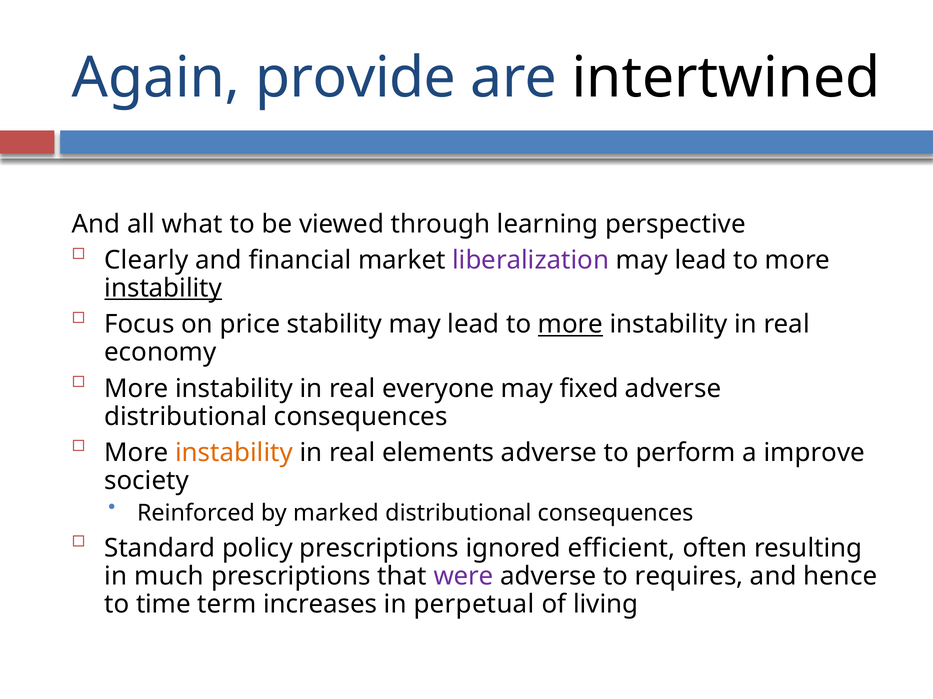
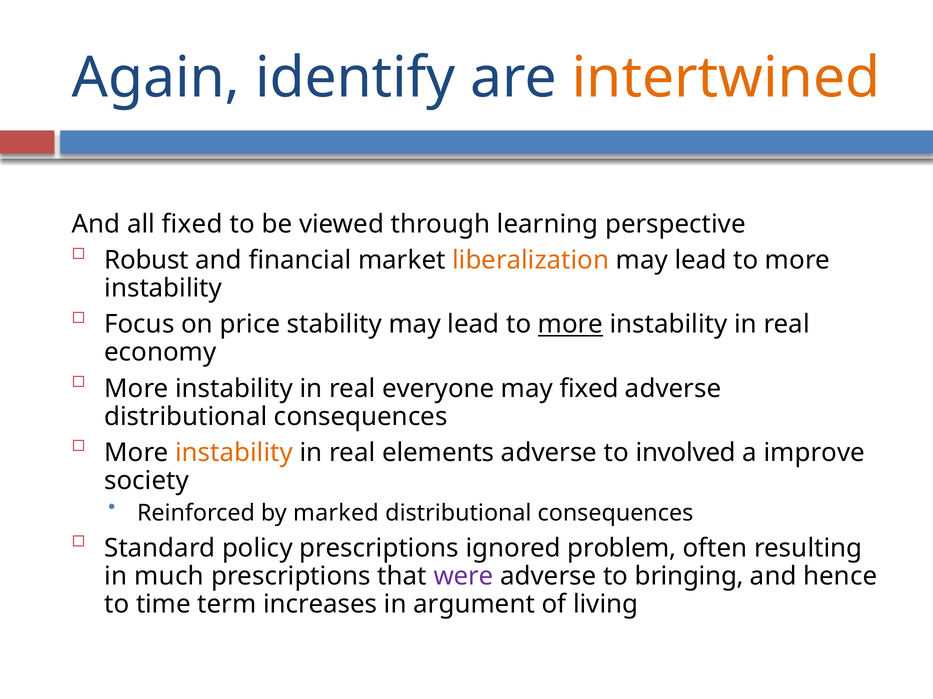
provide: provide -> identify
intertwined colour: black -> orange
all what: what -> fixed
Clearly: Clearly -> Robust
liberalization colour: purple -> orange
instability at (163, 289) underline: present -> none
perform: perform -> involved
efficient: efficient -> problem
requires: requires -> bringing
perpetual: perpetual -> argument
